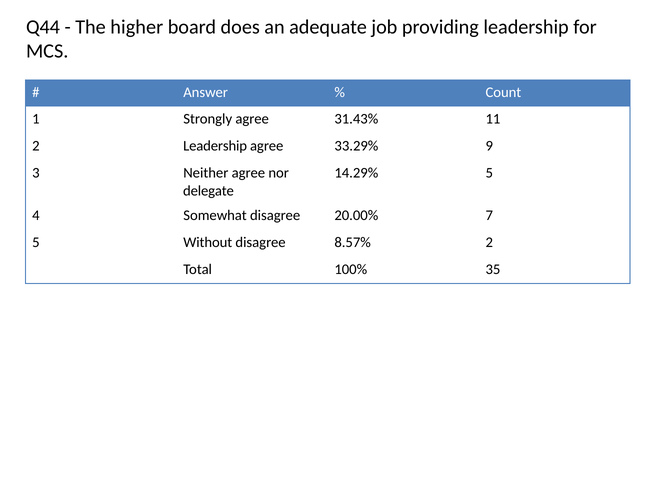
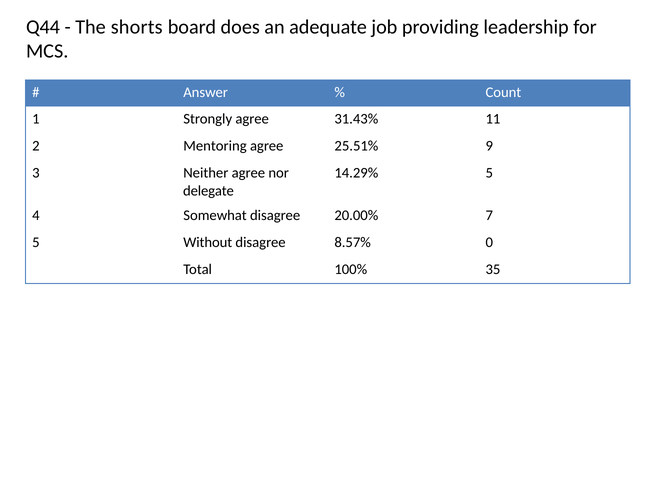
higher: higher -> shorts
2 Leadership: Leadership -> Mentoring
33.29%: 33.29% -> 25.51%
8.57% 2: 2 -> 0
